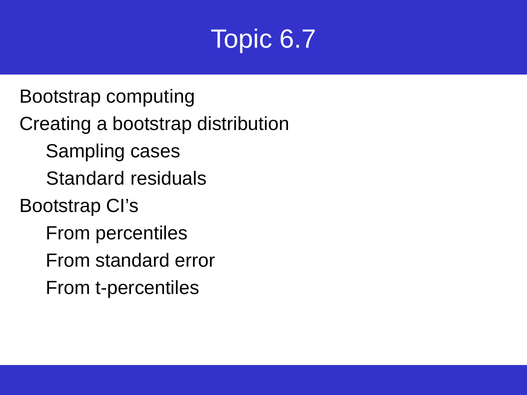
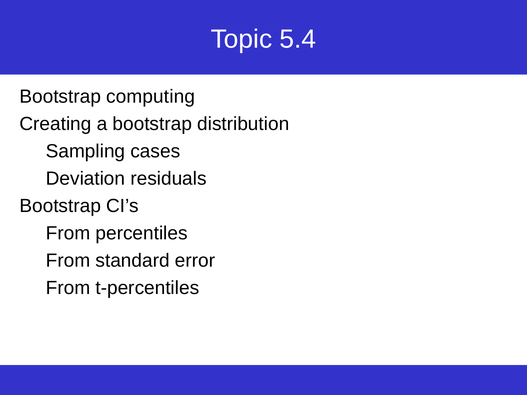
6.7: 6.7 -> 5.4
Standard at (85, 179): Standard -> Deviation
